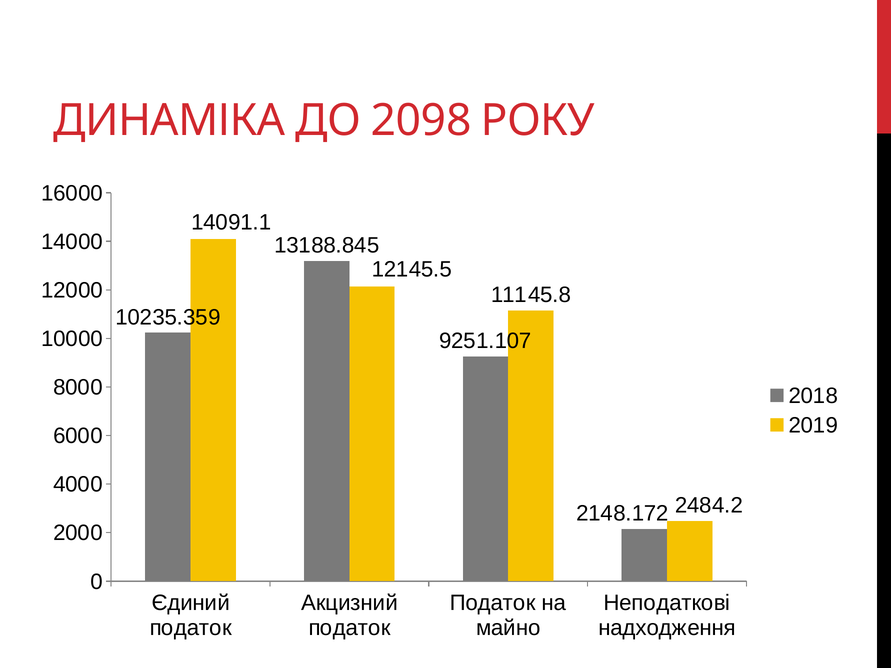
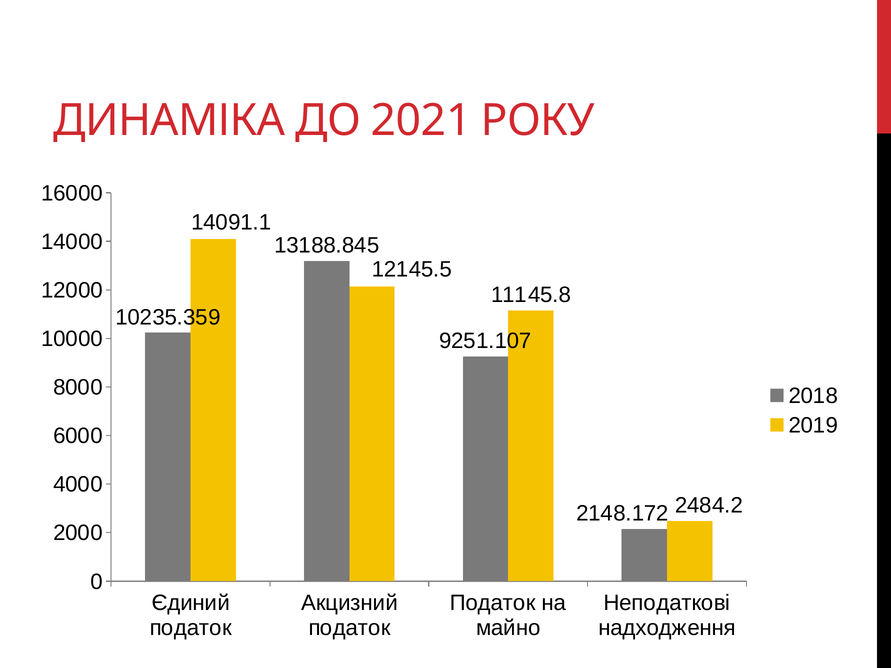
2098: 2098 -> 2021
